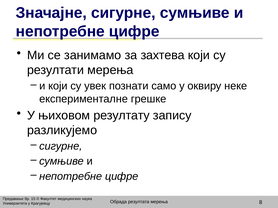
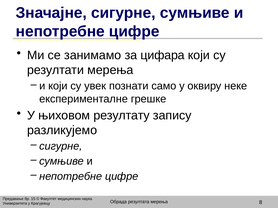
захтева: захтева -> цифара
